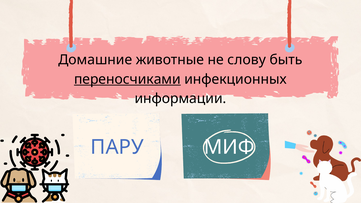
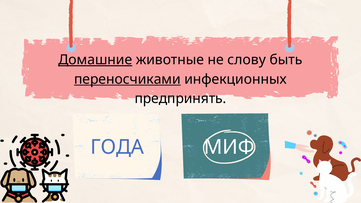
Домашние underline: none -> present
информации: информации -> предпринять
ПАРУ: ПАРУ -> ГОДА
